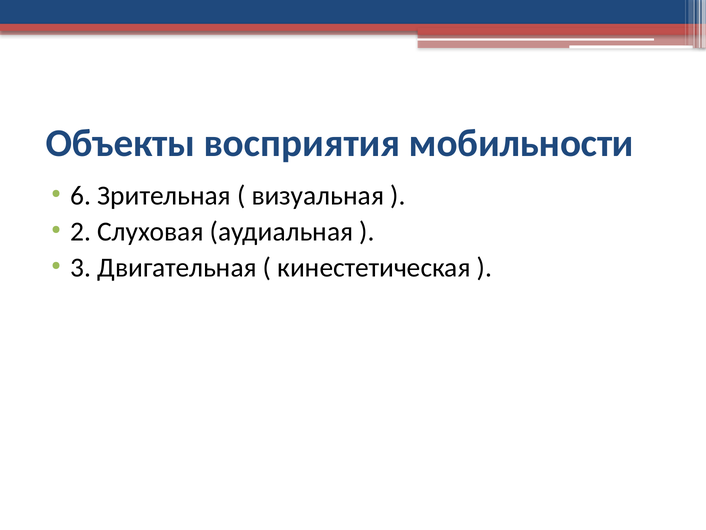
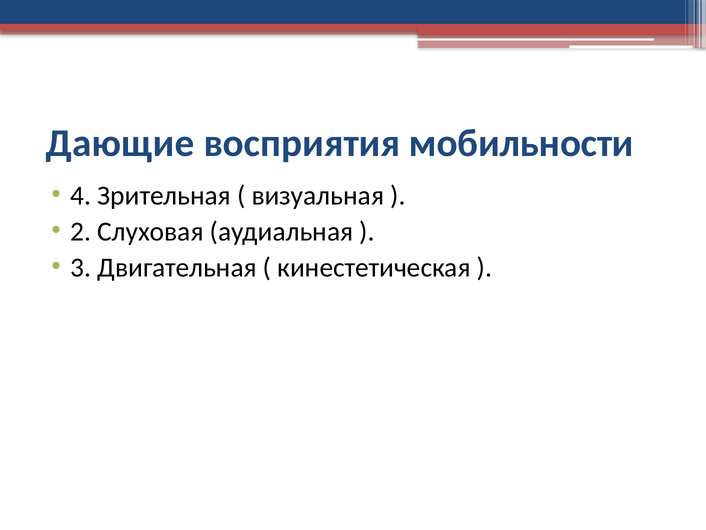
Объекты: Объекты -> Дающие
6: 6 -> 4
